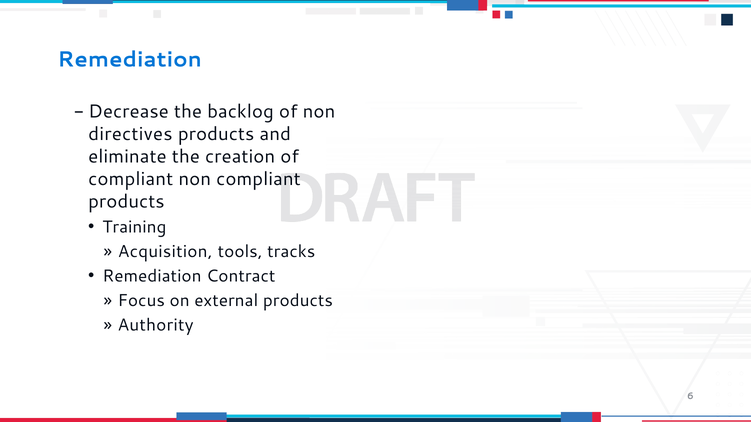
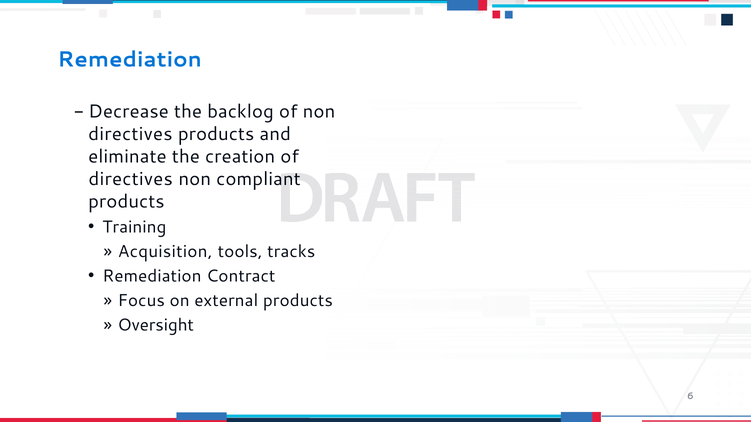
compliant at (131, 179): compliant -> directives
Authority: Authority -> Oversight
